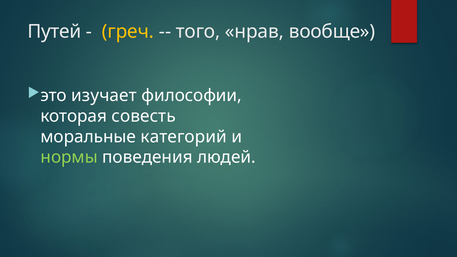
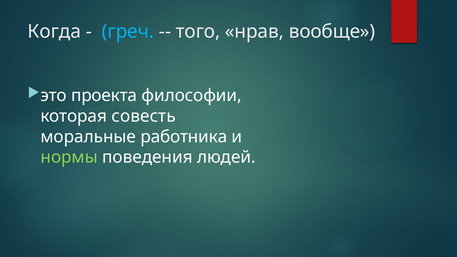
Путей: Путей -> Когда
греч colour: yellow -> light blue
изучает: изучает -> проекта
категорий: категорий -> работника
